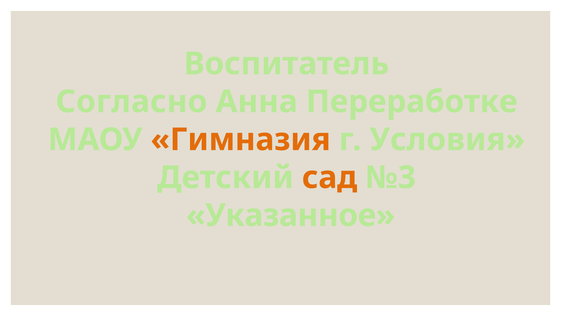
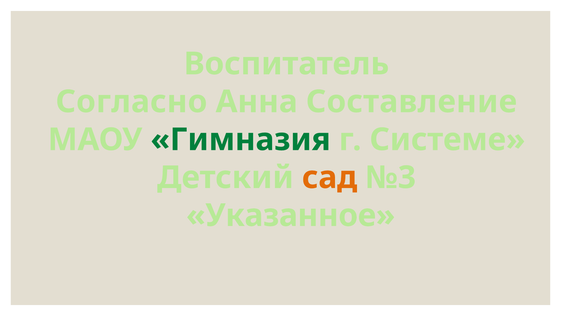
Переработке: Переработке -> Составление
Гимназия colour: orange -> green
Условия: Условия -> Системе
